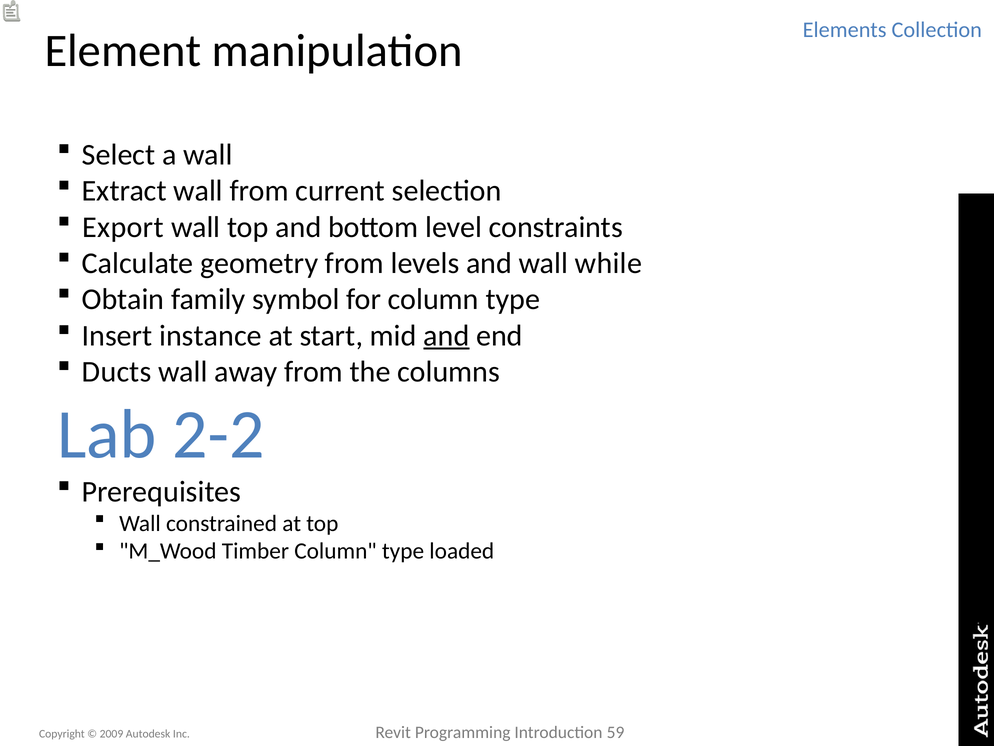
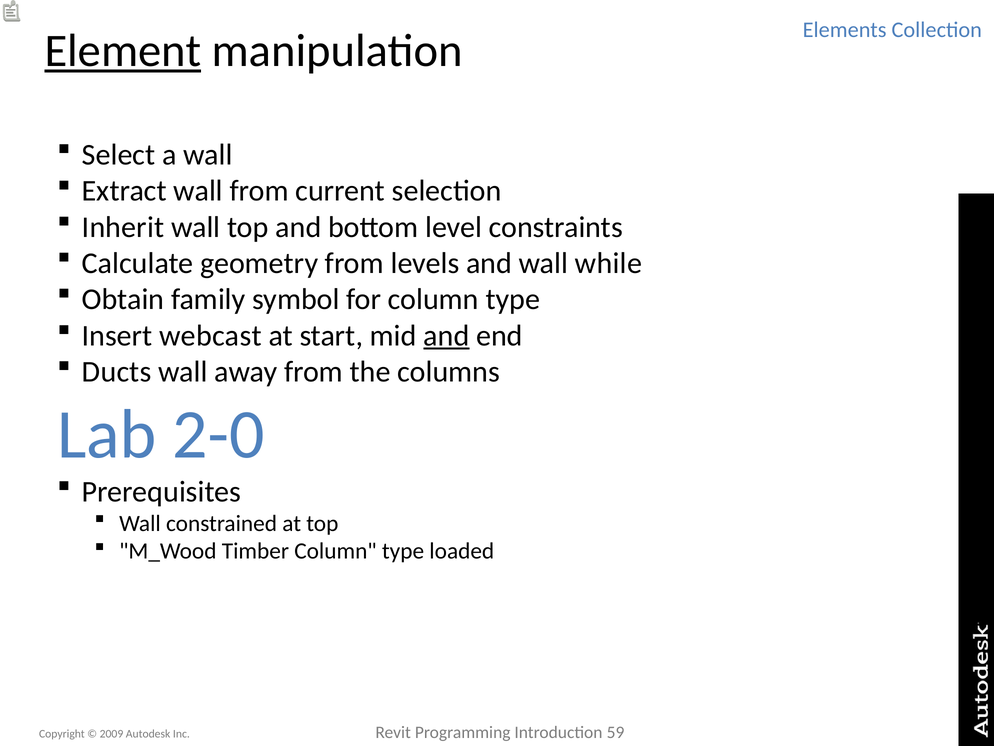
Element underline: none -> present
Export: Export -> Inherit
instance: instance -> webcast
2-2: 2-2 -> 2-0
